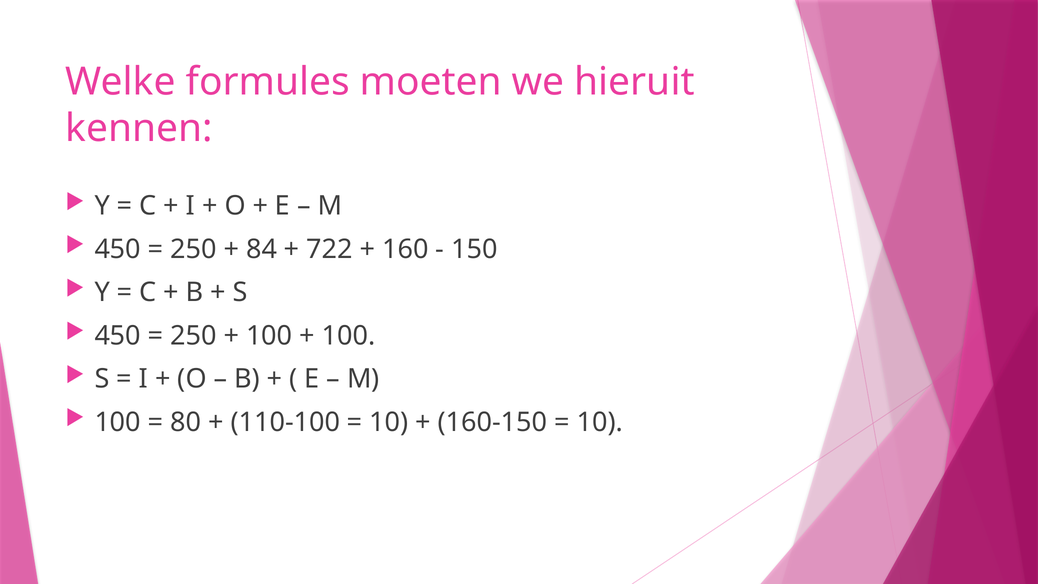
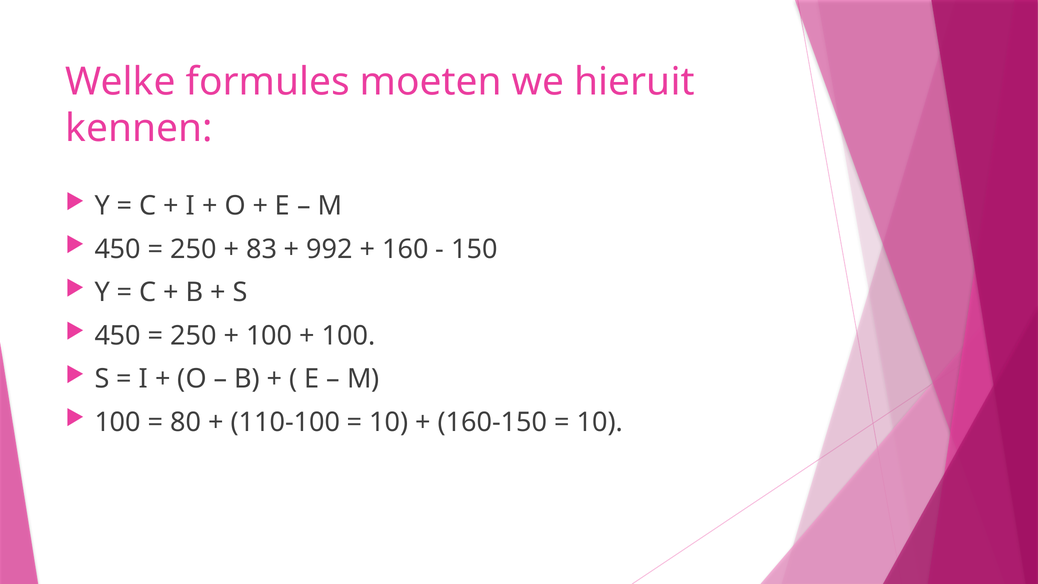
84: 84 -> 83
722: 722 -> 992
